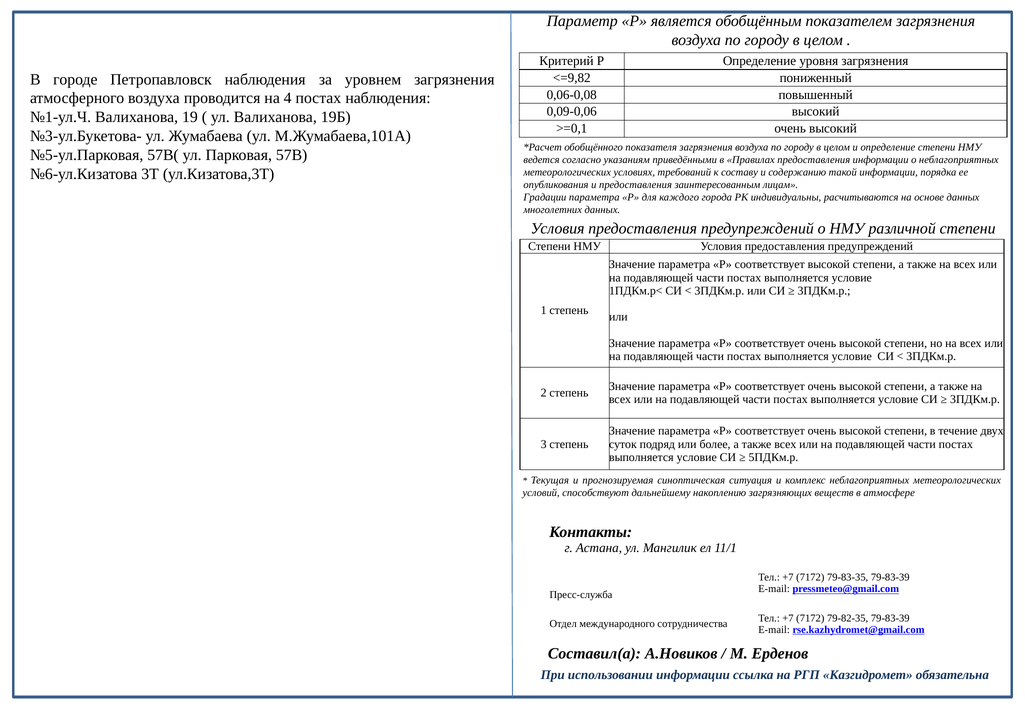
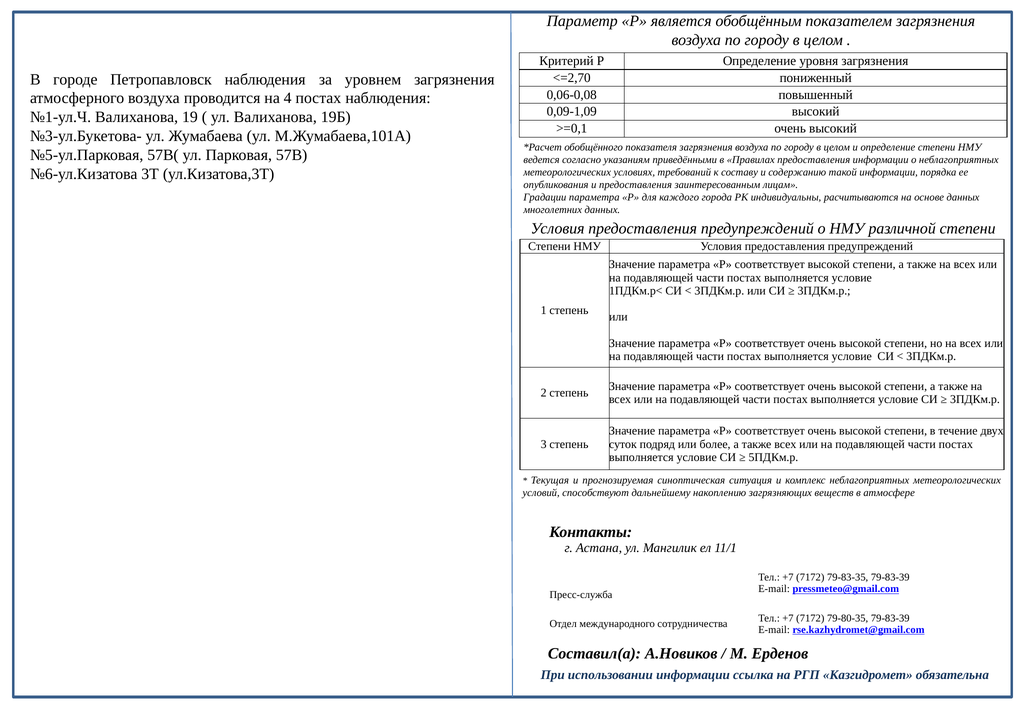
<=9,82: <=9,82 -> <=2,70
0,09-0,06: 0,09-0,06 -> 0,09-1,09
79-82-35: 79-82-35 -> 79-80-35
